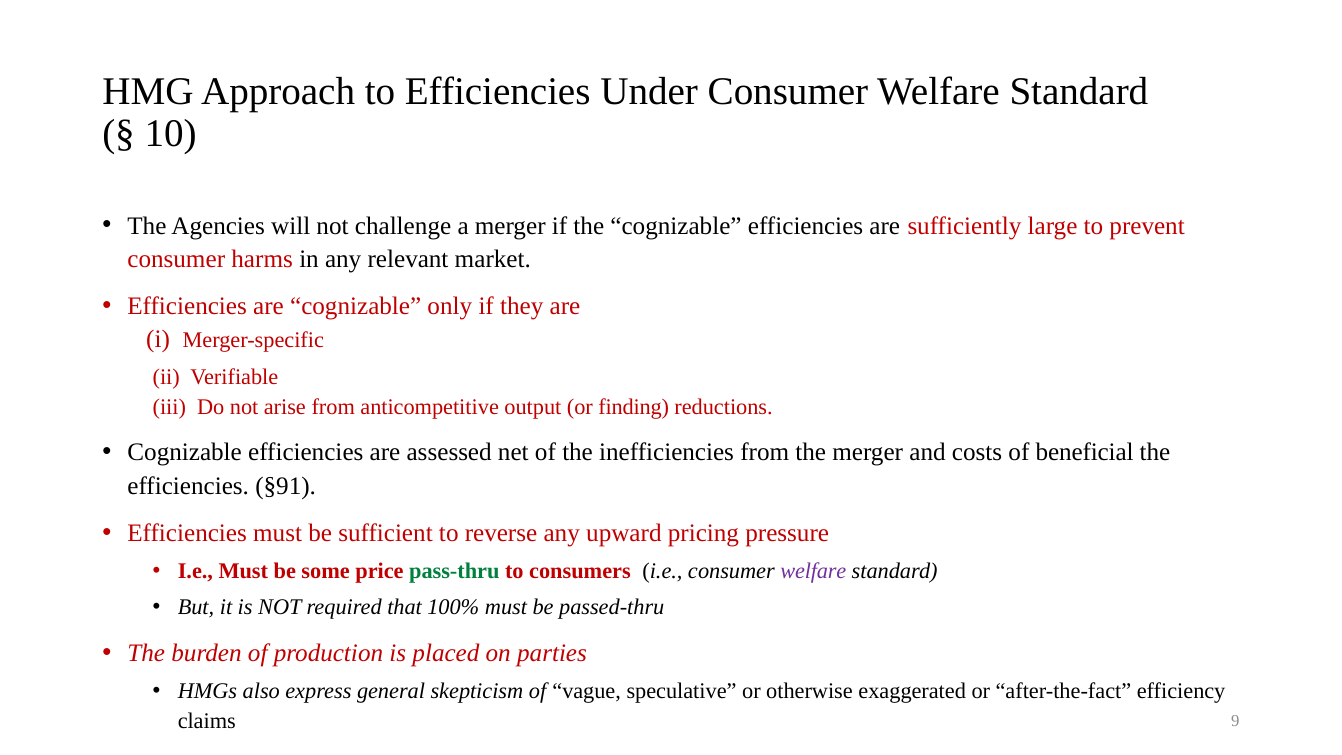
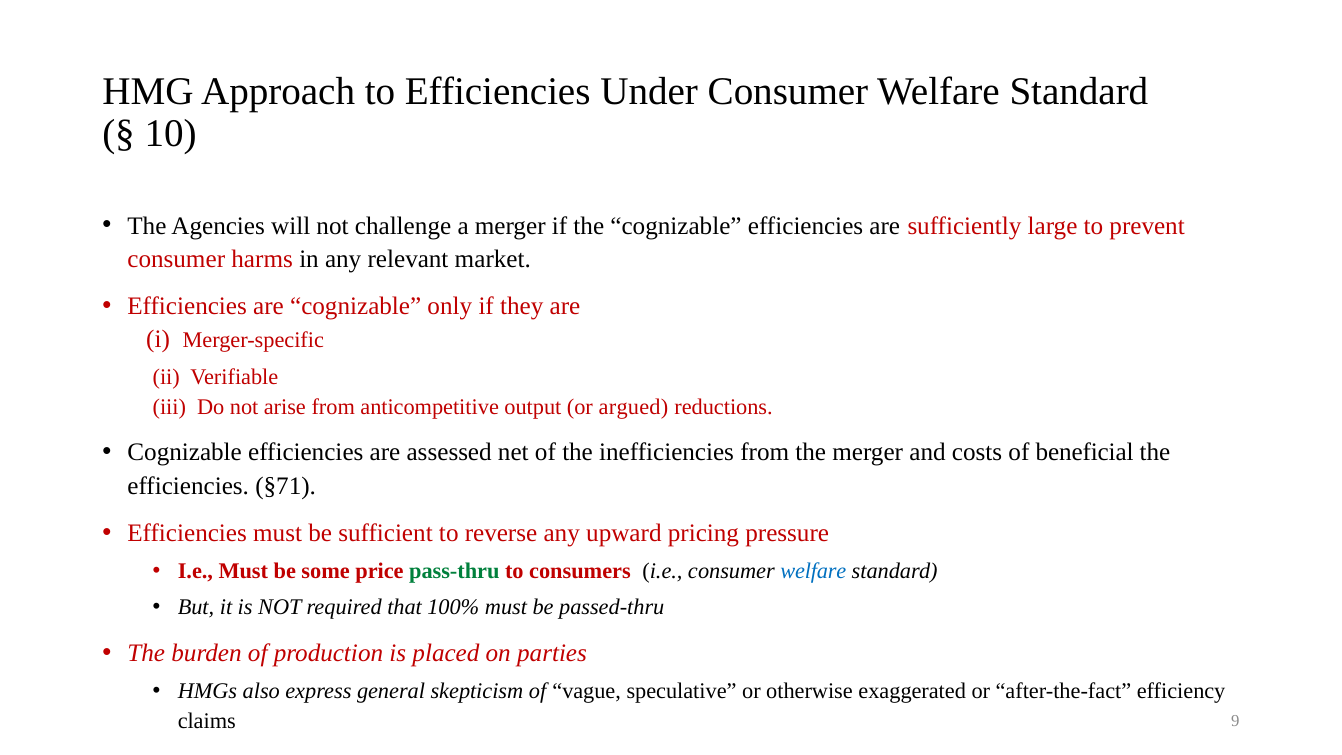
finding: finding -> argued
§91: §91 -> §71
welfare at (813, 571) colour: purple -> blue
